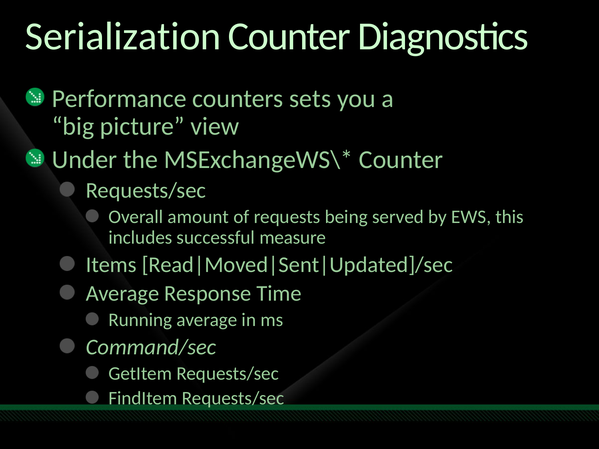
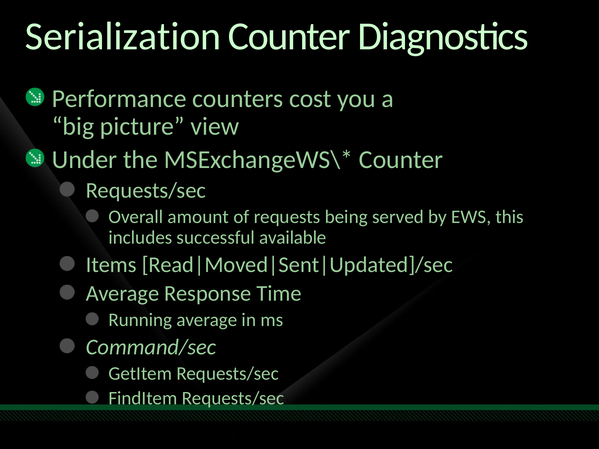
sets: sets -> cost
measure: measure -> available
